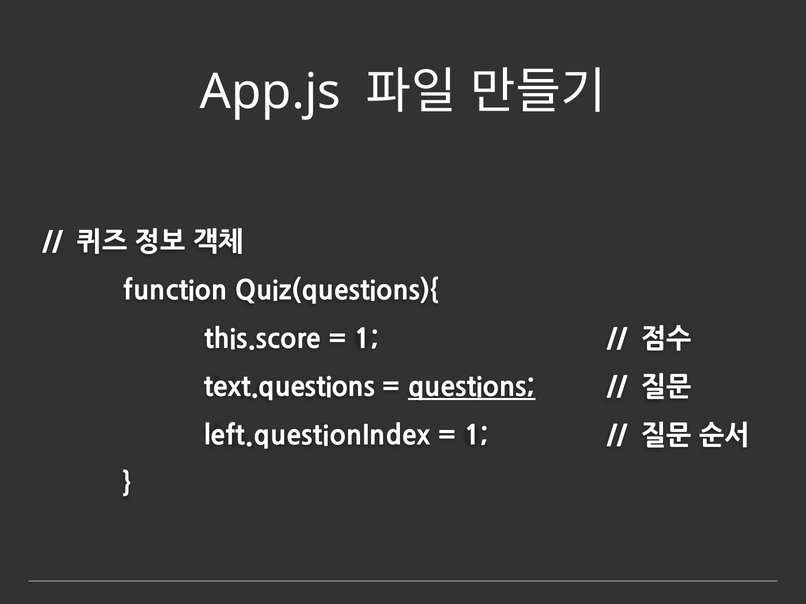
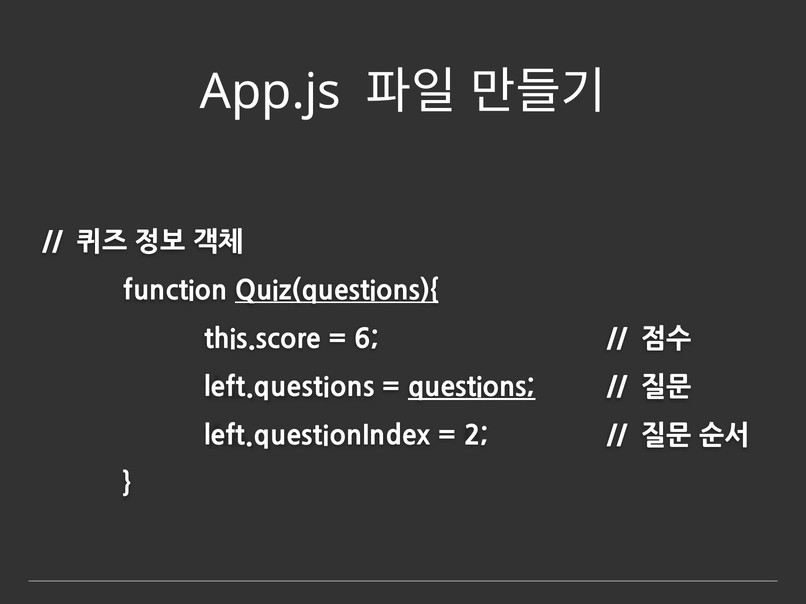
Quiz(questions){ underline: none -> present
1 at (367, 339): 1 -> 6
text.questions: text.questions -> left.questions
1 at (476, 436): 1 -> 2
